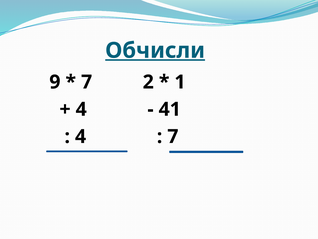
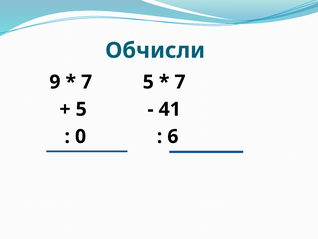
Обчисли underline: present -> none
7 2: 2 -> 5
1 at (180, 82): 1 -> 7
4 at (81, 109): 4 -> 5
4 at (81, 136): 4 -> 0
7 at (173, 136): 7 -> 6
